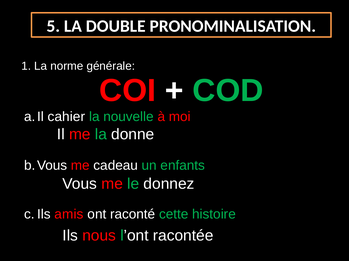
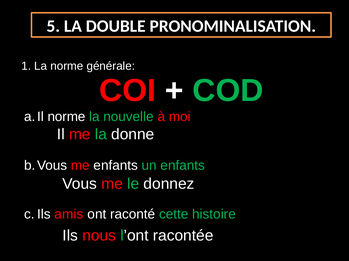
cahier at (66, 117): cahier -> norme
me cadeau: cadeau -> enfants
